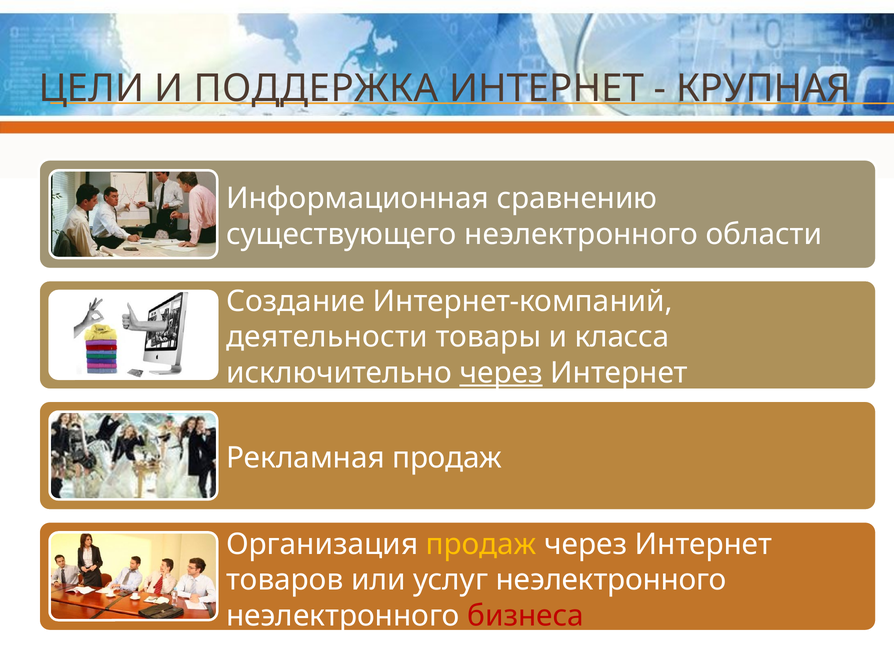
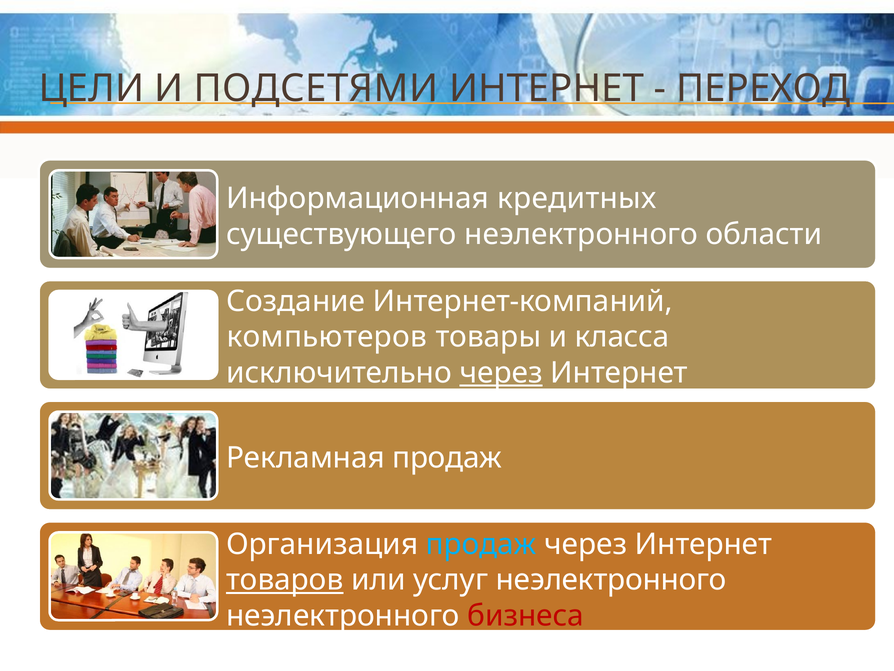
ПОДДЕРЖКА: ПОДДЕРЖКА -> ПОДСЕТЯМИ
КРУПНАЯ: КРУПНАЯ -> ПЕРЕХОД
сравнению: сравнению -> кредитных
деятельности: деятельности -> компьютеров
продаж at (481, 544) colour: yellow -> light blue
товаров underline: none -> present
